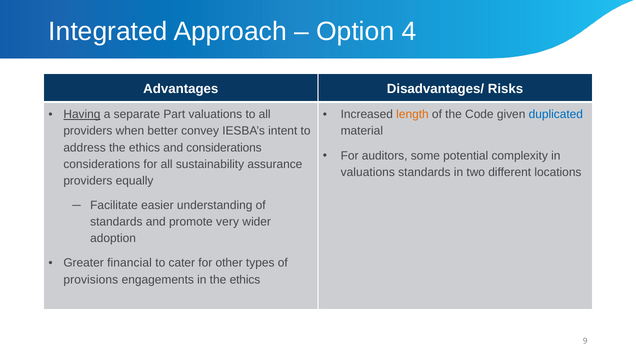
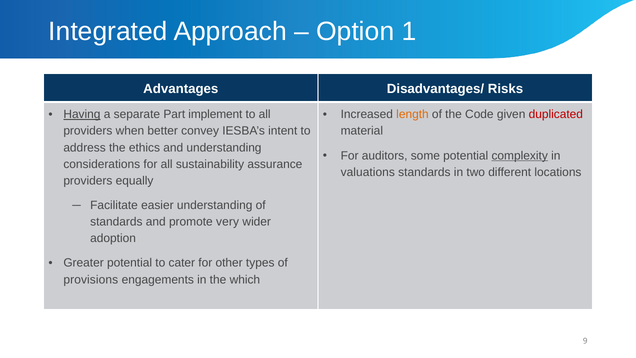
4: 4 -> 1
Part valuations: valuations -> implement
duplicated colour: blue -> red
and considerations: considerations -> understanding
complexity underline: none -> present
Greater financial: financial -> potential
in the ethics: ethics -> which
